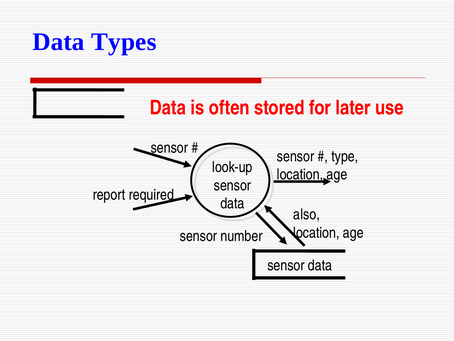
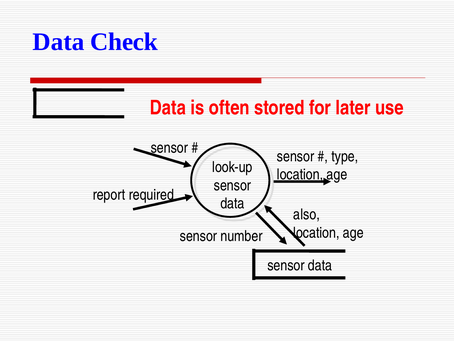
Types: Types -> Check
